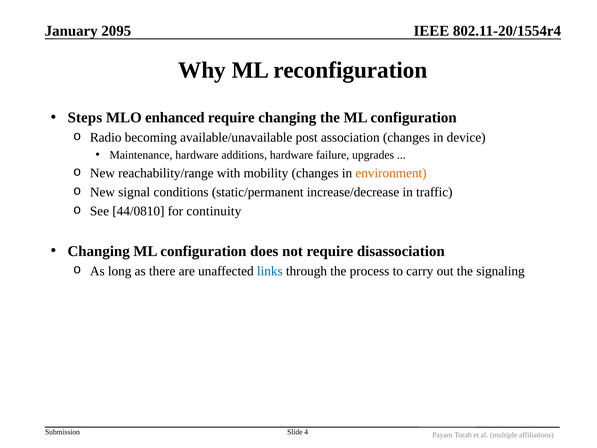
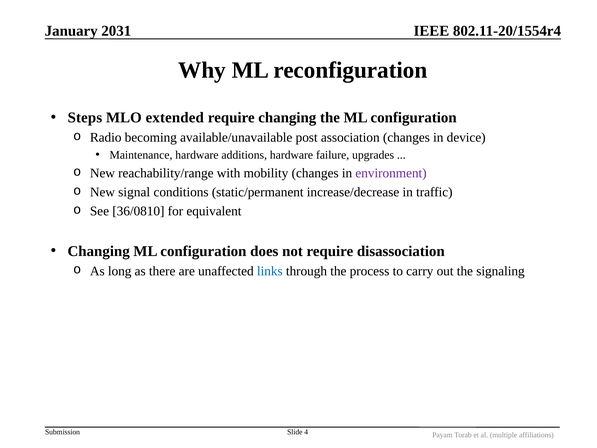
2095: 2095 -> 2031
enhanced: enhanced -> extended
environment colour: orange -> purple
44/0810: 44/0810 -> 36/0810
continuity: continuity -> equivalent
